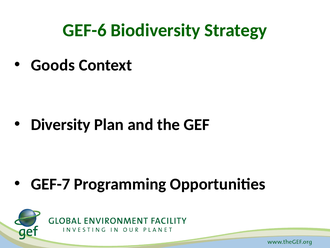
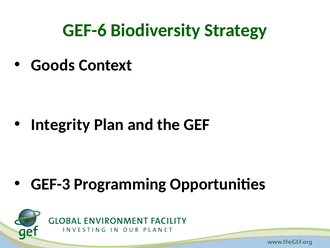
Diversity: Diversity -> Integrity
GEF-7: GEF-7 -> GEF-3
